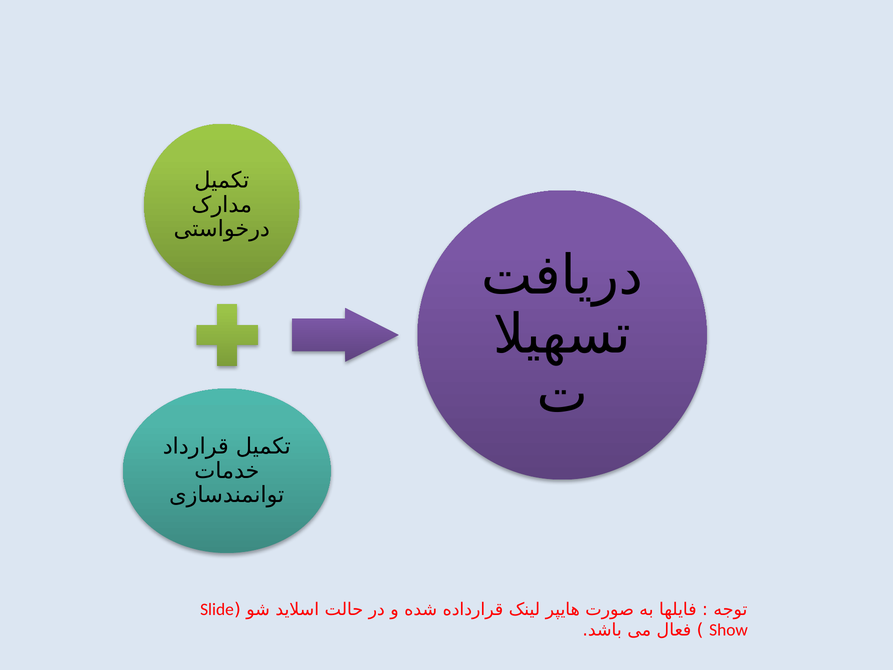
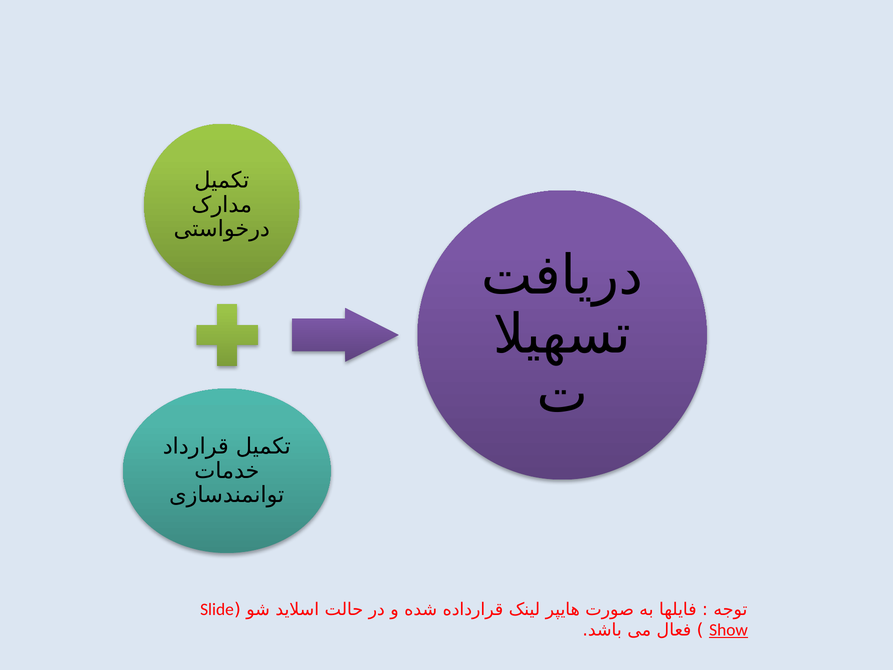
Show underline: none -> present
